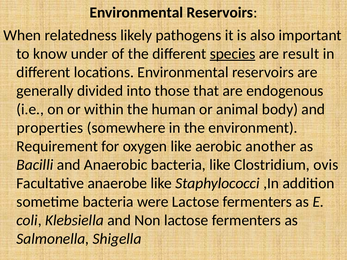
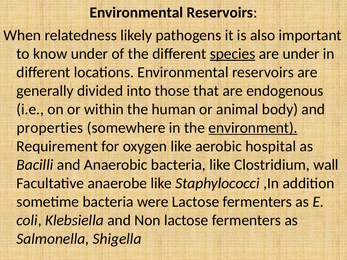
are result: result -> under
environment underline: none -> present
another: another -> hospital
ovis: ovis -> wall
